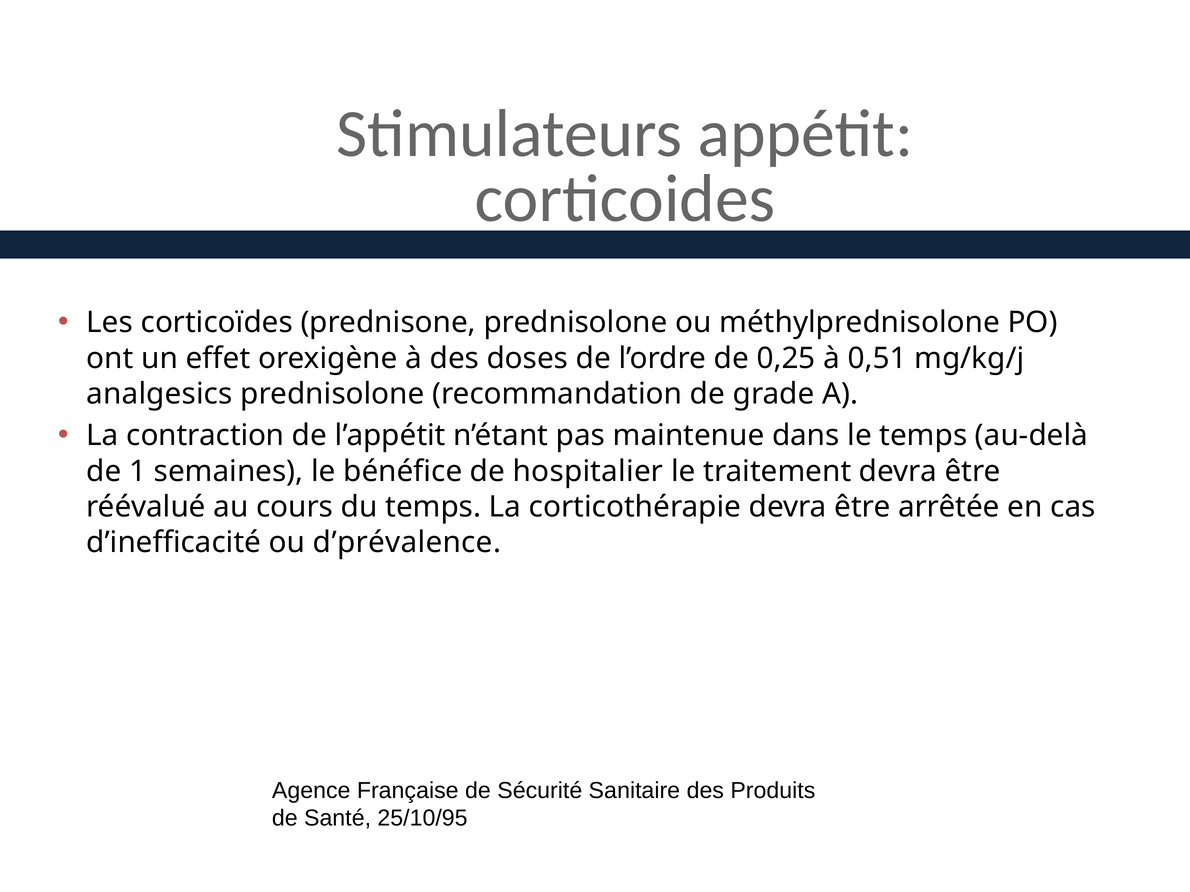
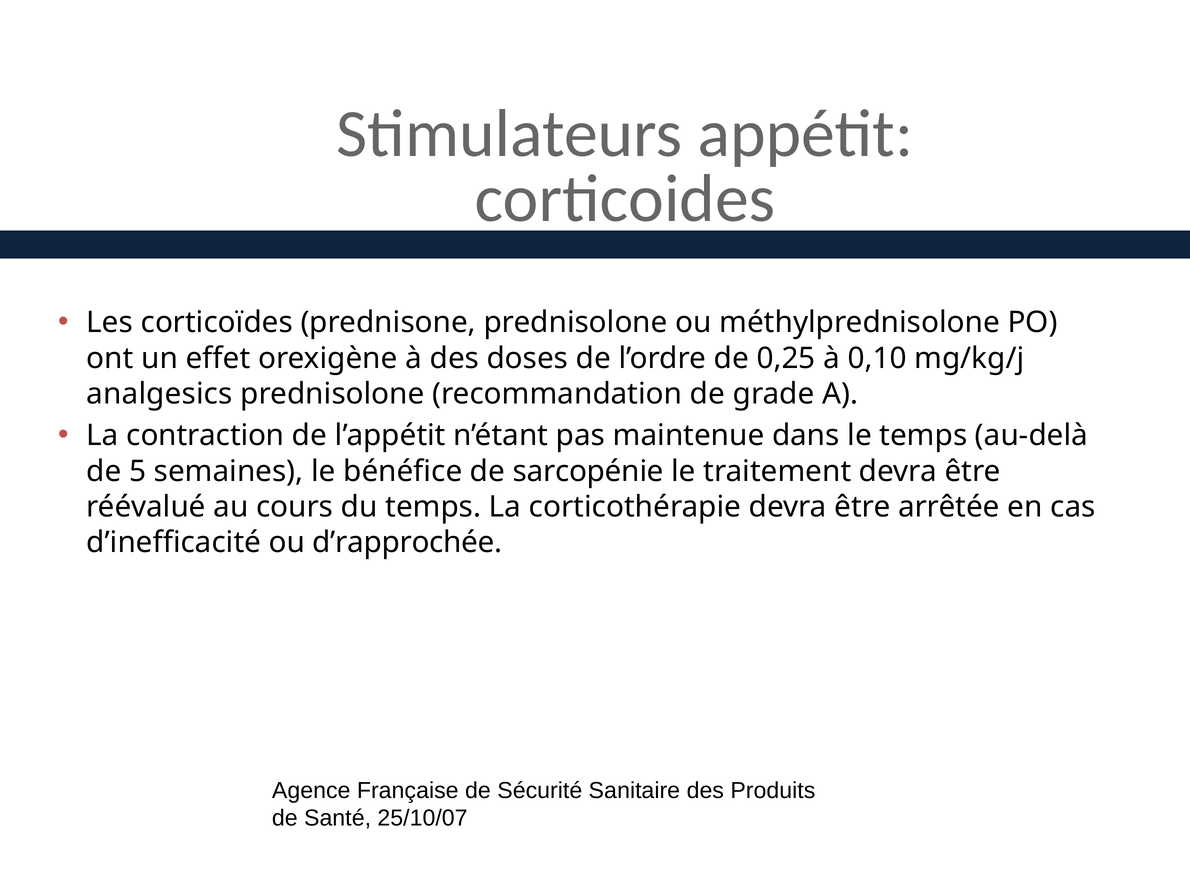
0,51: 0,51 -> 0,10
1: 1 -> 5
hospitalier: hospitalier -> sarcopénie
d’prévalence: d’prévalence -> d’rapprochée
25/10/95: 25/10/95 -> 25/10/07
